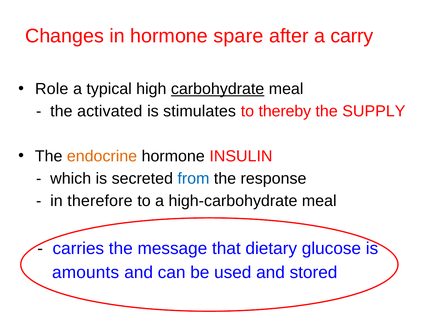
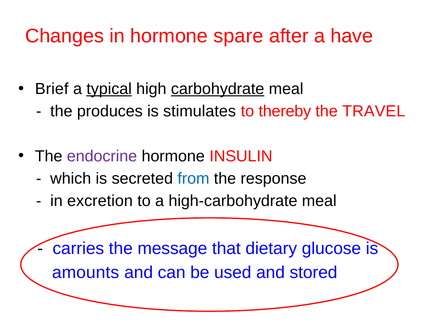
carry: carry -> have
Role: Role -> Brief
typical underline: none -> present
activated: activated -> produces
SUPPLY: SUPPLY -> TRAVEL
endocrine colour: orange -> purple
therefore: therefore -> excretion
